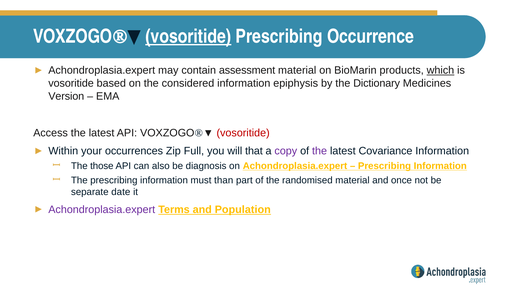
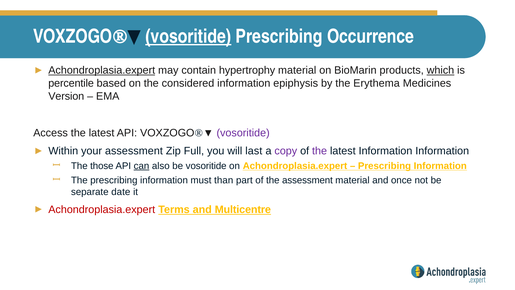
Achondroplasia.expert at (102, 70) underline: none -> present
assessment: assessment -> hypertrophy
vosoritide at (71, 83): vosoritide -> percentile
Dictionary: Dictionary -> Erythema
vosoritide at (243, 133) colour: red -> purple
your occurrences: occurrences -> assessment
that: that -> last
latest Covariance: Covariance -> Information
can underline: none -> present
be diagnosis: diagnosis -> vosoritide
the randomised: randomised -> assessment
Achondroplasia.expert at (102, 209) colour: purple -> red
Population: Population -> Multicentre
